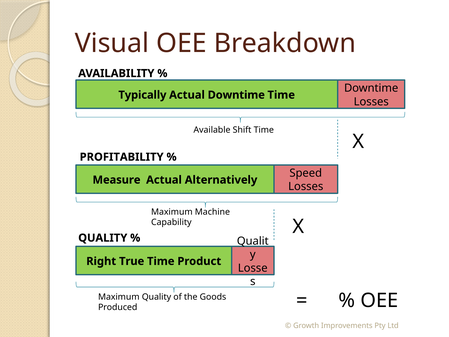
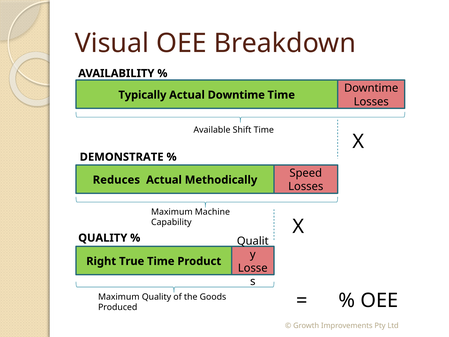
PROFITABILITY: PROFITABILITY -> DEMONSTRATE
Measure: Measure -> Reduces
Alternatively: Alternatively -> Methodically
